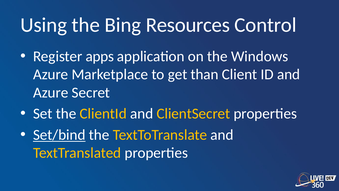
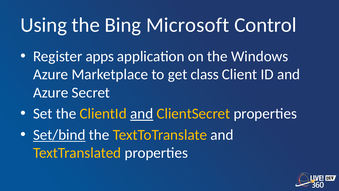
Resources: Resources -> Microsoft
than: than -> class
and at (142, 114) underline: none -> present
